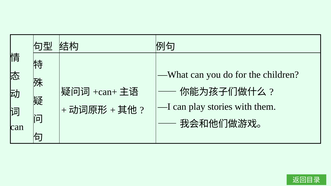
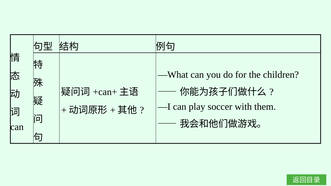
stories: stories -> soccer
